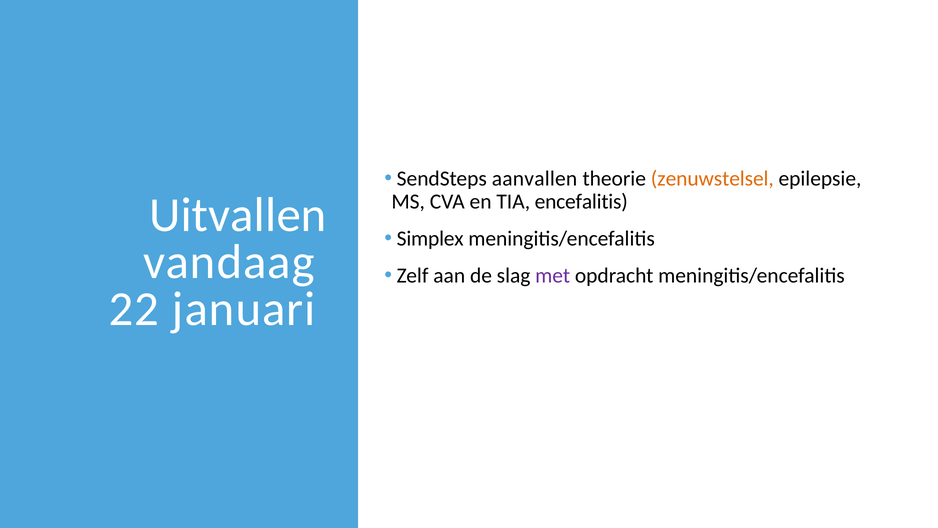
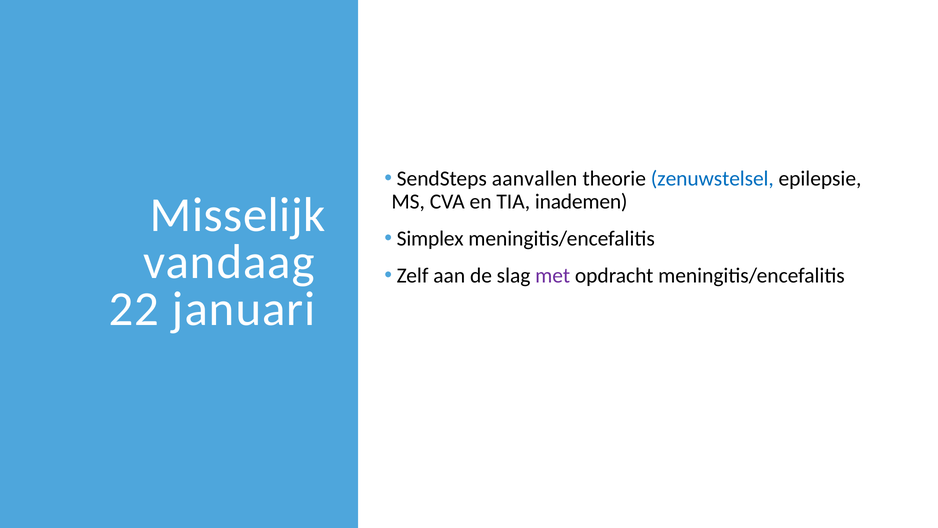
zenuwstelsel colour: orange -> blue
encefalitis: encefalitis -> inademen
Uitvallen: Uitvallen -> Misselijk
